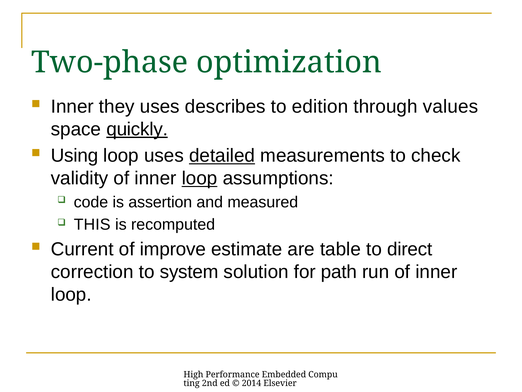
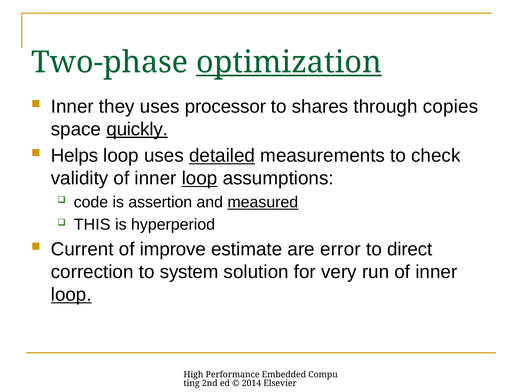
optimization underline: none -> present
describes: describes -> processor
edition: edition -> shares
values: values -> copies
Using: Using -> Helps
measured underline: none -> present
recomputed: recomputed -> hyperperiod
table: table -> error
path: path -> very
loop at (71, 294) underline: none -> present
